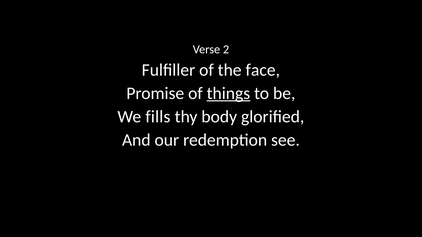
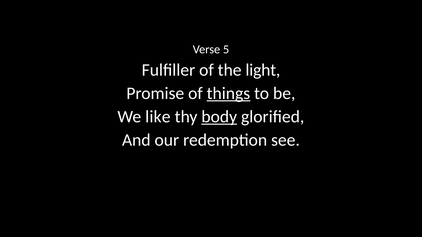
2: 2 -> 5
face: face -> light
fills: fills -> like
body underline: none -> present
